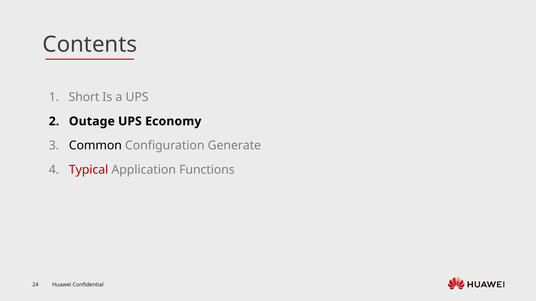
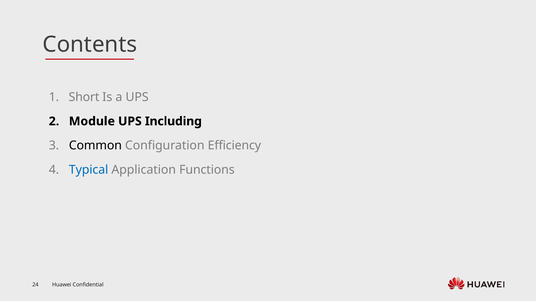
Outage: Outage -> Module
Economy: Economy -> Including
Generate: Generate -> Efficiency
Typical colour: red -> blue
